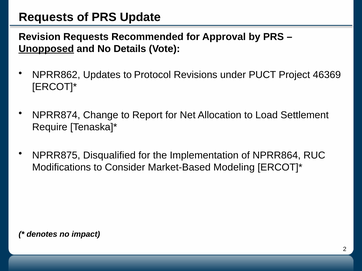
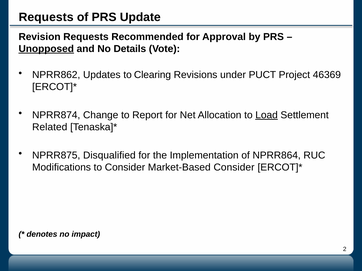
Protocol: Protocol -> Clearing
Load underline: none -> present
Require: Require -> Related
Market-Based Modeling: Modeling -> Consider
